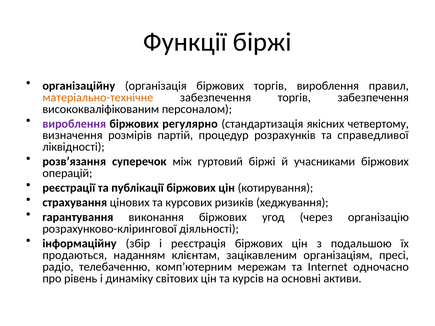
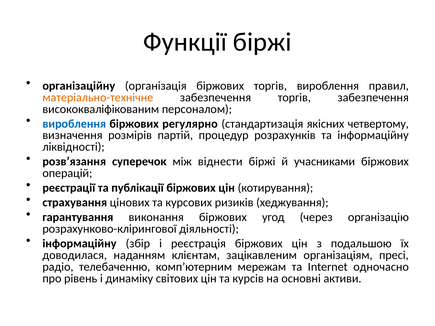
вироблення at (74, 124) colour: purple -> blue
та справедливої: справедливої -> інформаційну
гуртовий: гуртовий -> віднести
продаються: продаються -> доводилася
